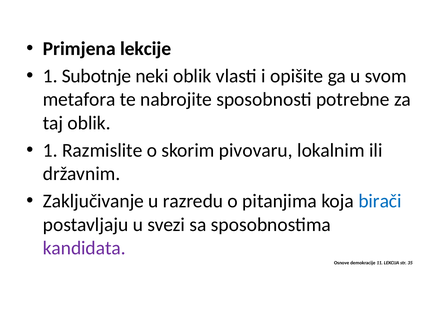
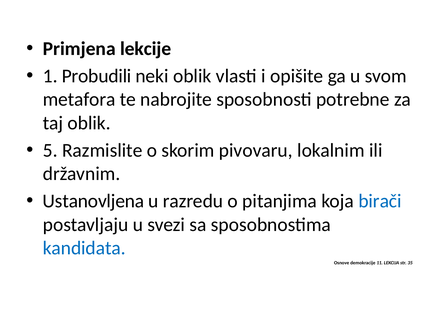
Subotnje: Subotnje -> Probudili
1 at (50, 150): 1 -> 5
Zaključivanje: Zaključivanje -> Ustanovljena
kandidata colour: purple -> blue
